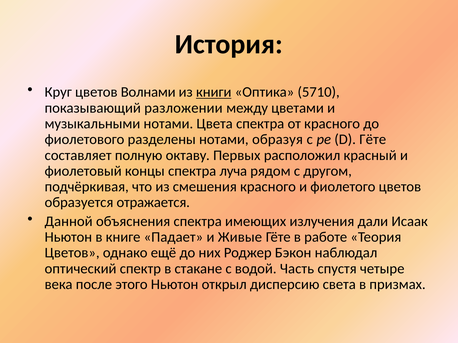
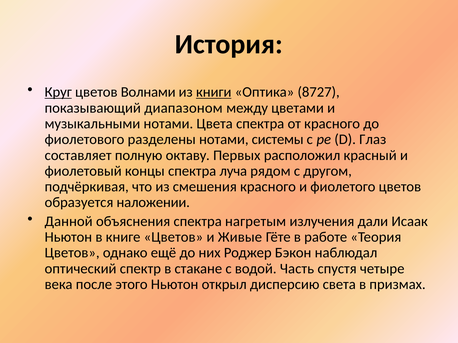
Круг underline: none -> present
5710: 5710 -> 8727
разложении: разложении -> диапазоном
образуя: образуя -> системы
D Гёте: Гёте -> Глаз
отражается: отражается -> наложении
имеющих: имеющих -> нагретым
книге Падает: Падает -> Цветов
